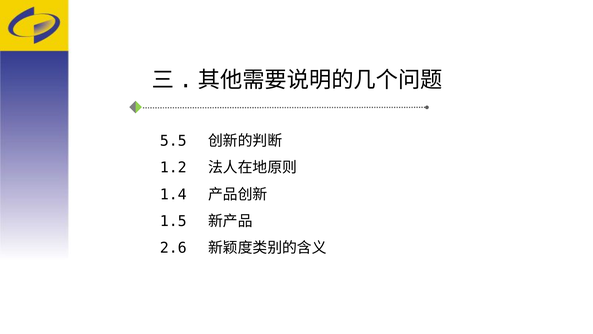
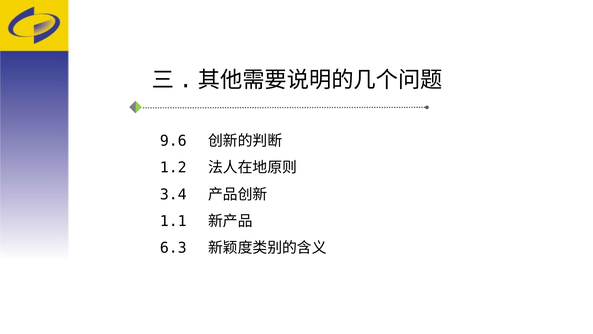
5.5: 5.5 -> 9.6
1.4: 1.4 -> 3.4
1.5: 1.5 -> 1.1
2.6: 2.6 -> 6.3
